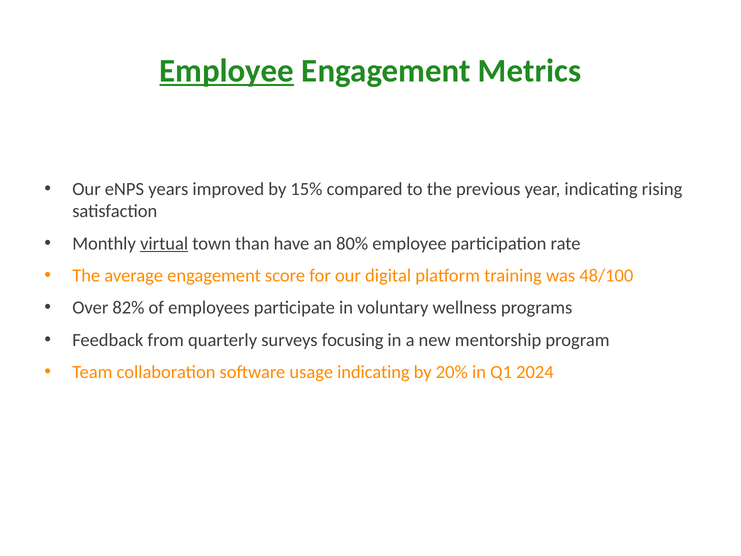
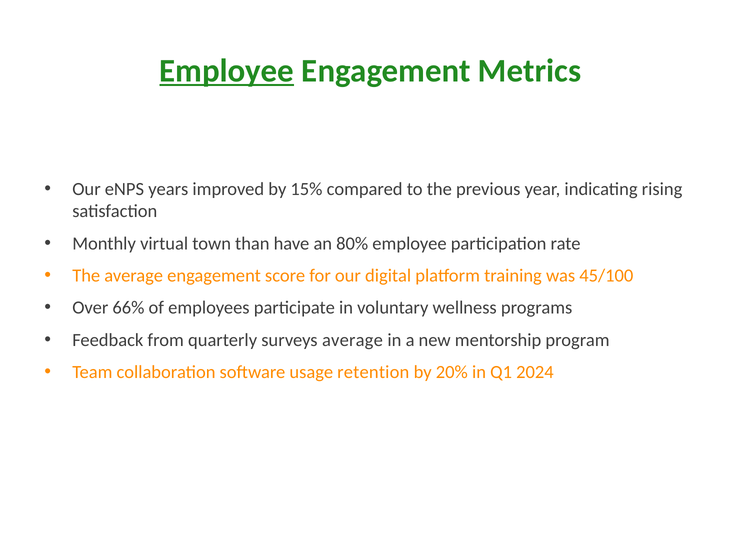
virtual underline: present -> none
48/100: 48/100 -> 45/100
82%: 82% -> 66%
surveys focusing: focusing -> average
usage indicating: indicating -> retention
